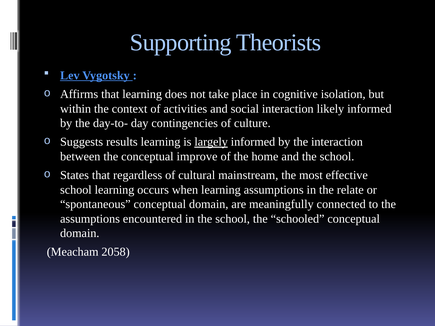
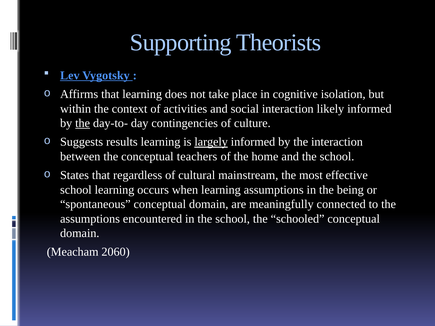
the at (83, 123) underline: none -> present
improve: improve -> teachers
relate: relate -> being
2058: 2058 -> 2060
